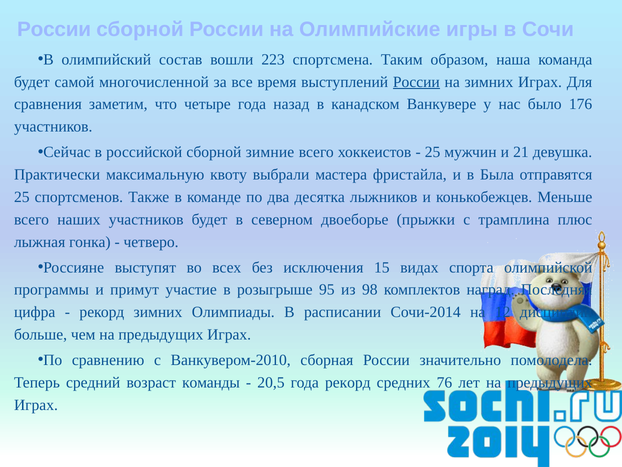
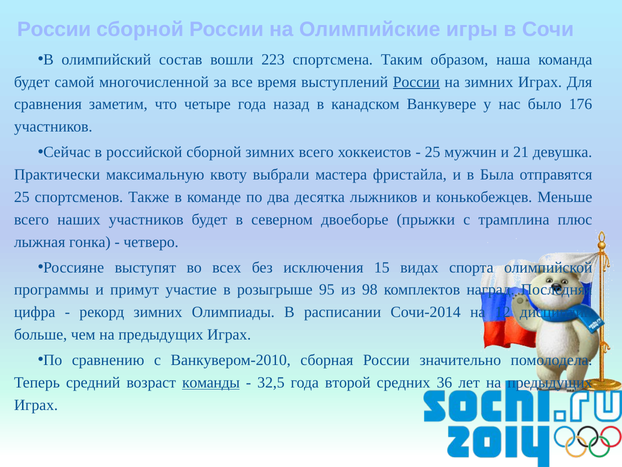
сборной зимние: зимние -> зимних
команды underline: none -> present
20,5: 20,5 -> 32,5
года рекорд: рекорд -> второй
76: 76 -> 36
